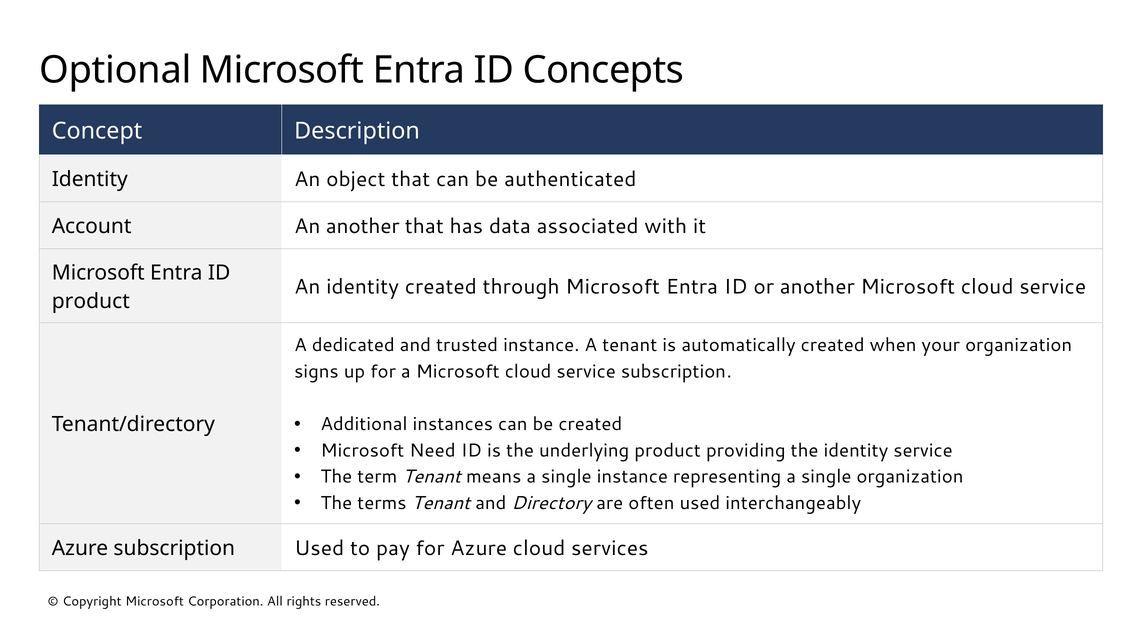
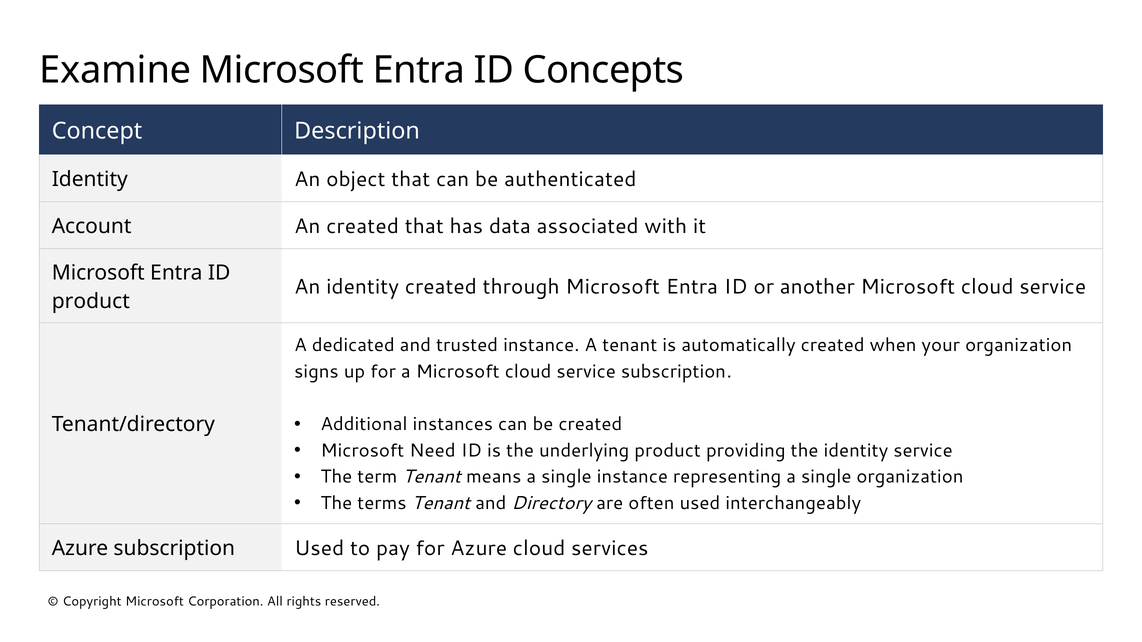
Optional: Optional -> Examine
An another: another -> created
